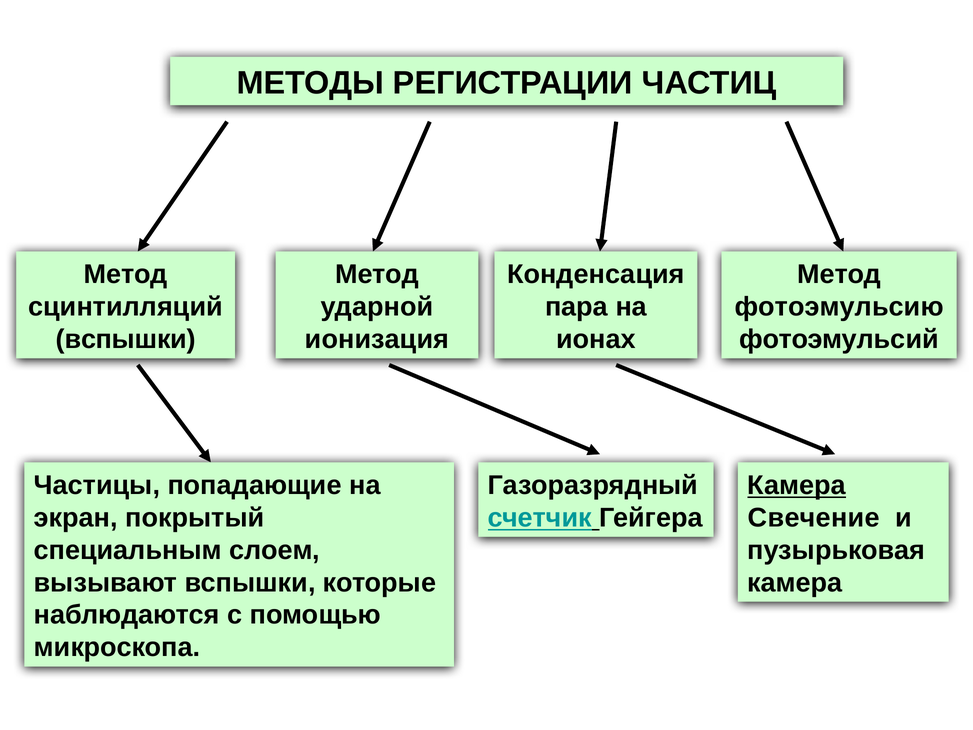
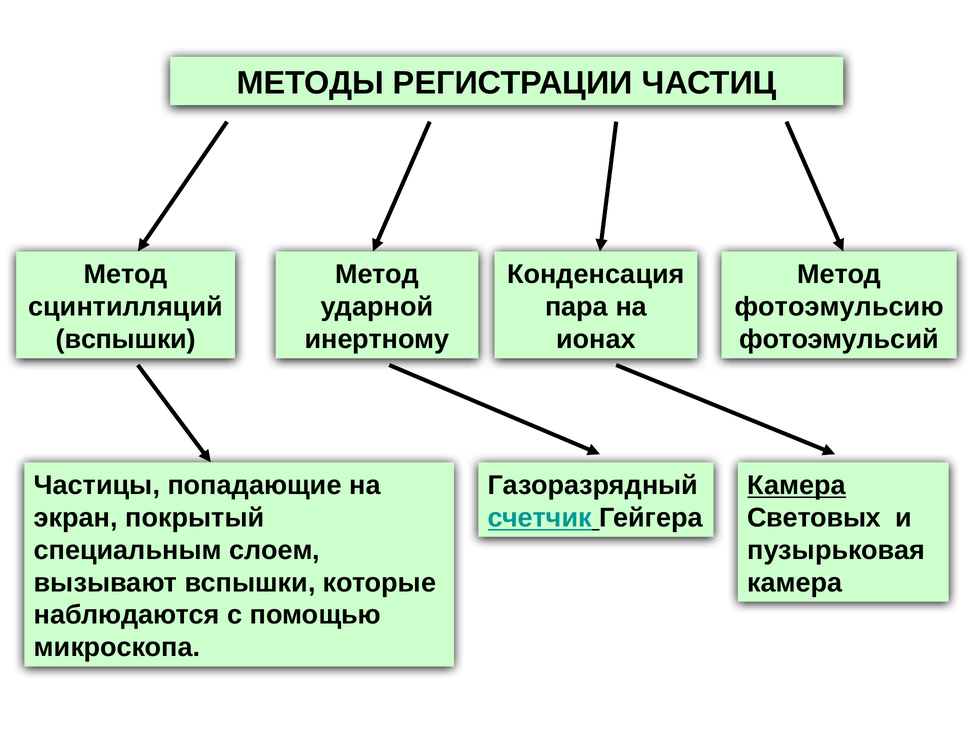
ионизация: ионизация -> инертному
Свечение: Свечение -> Световых
